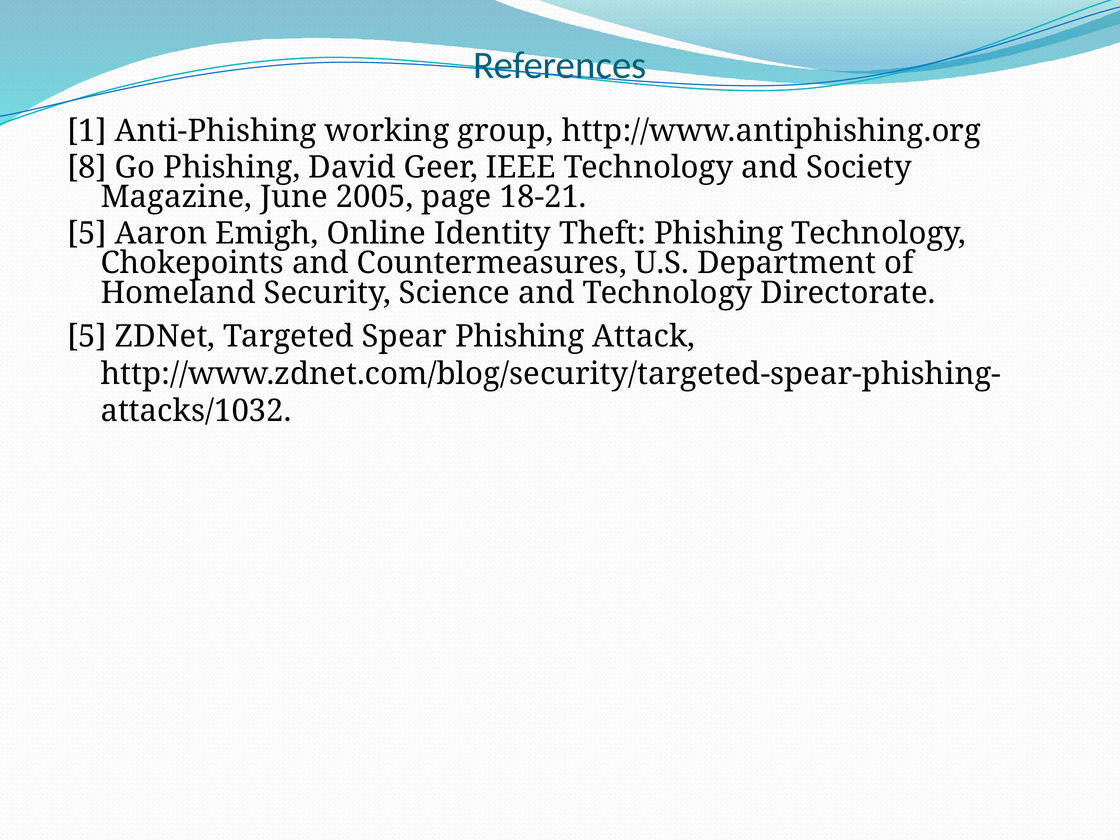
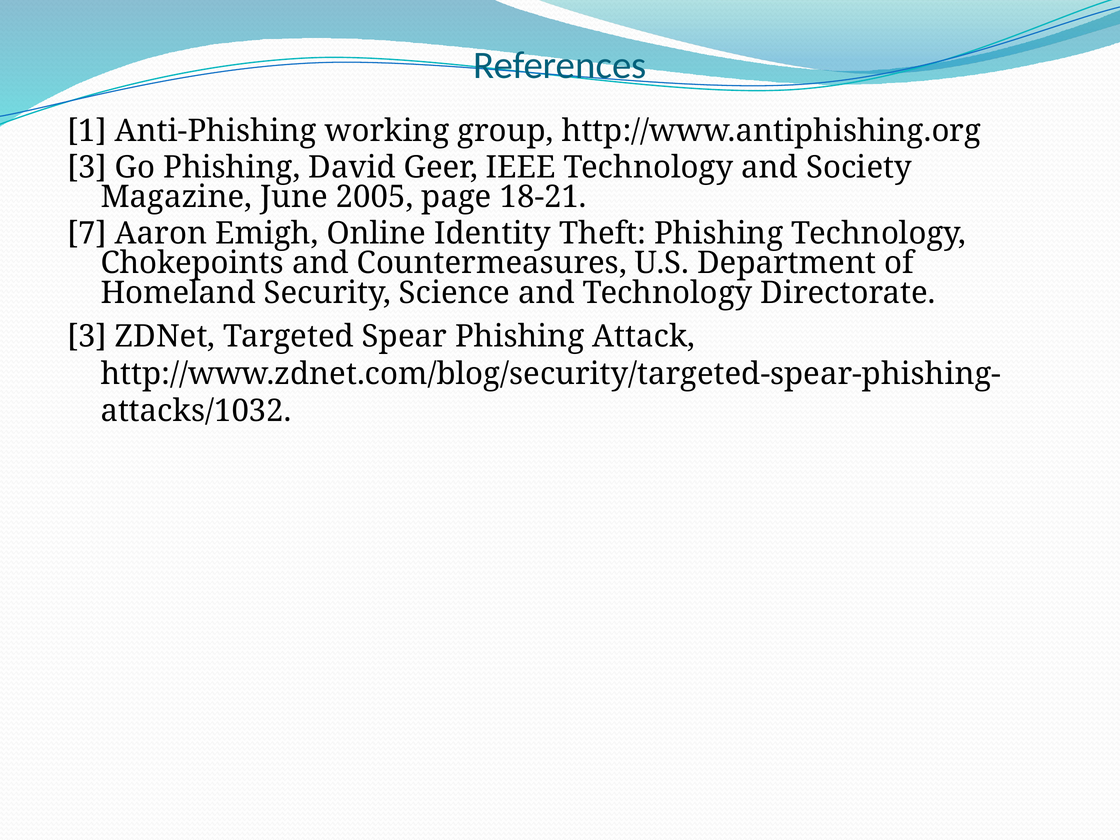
8 at (87, 167): 8 -> 3
5 at (87, 233): 5 -> 7
5 at (87, 336): 5 -> 3
